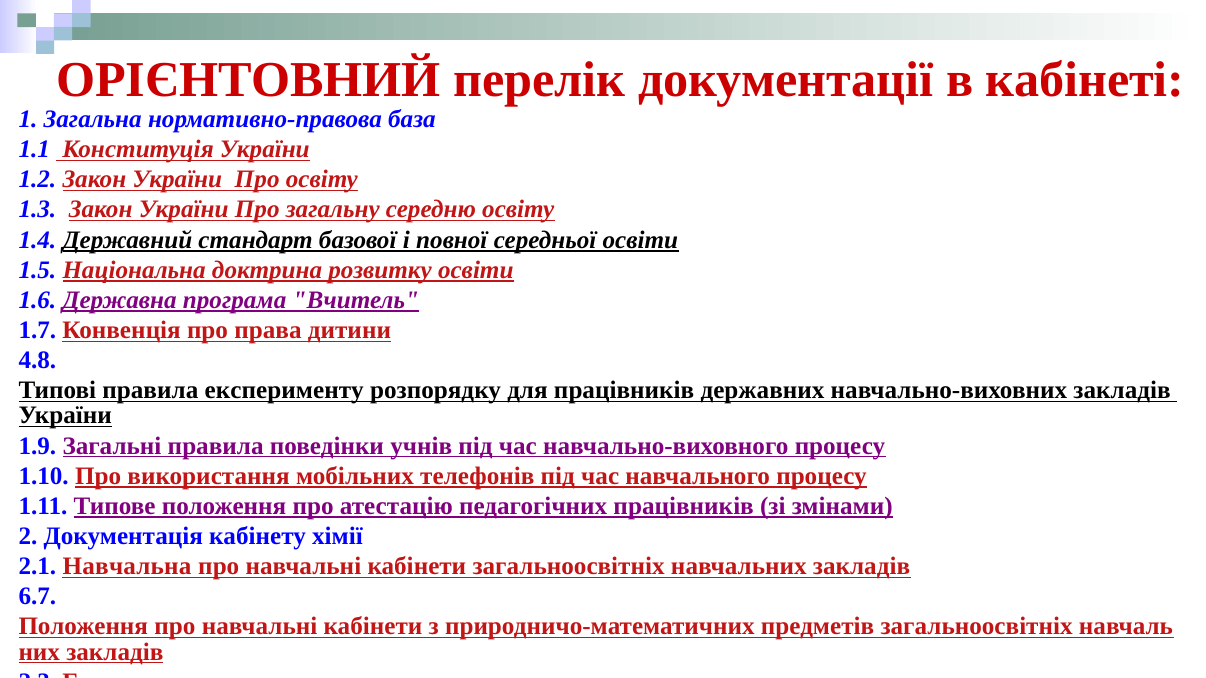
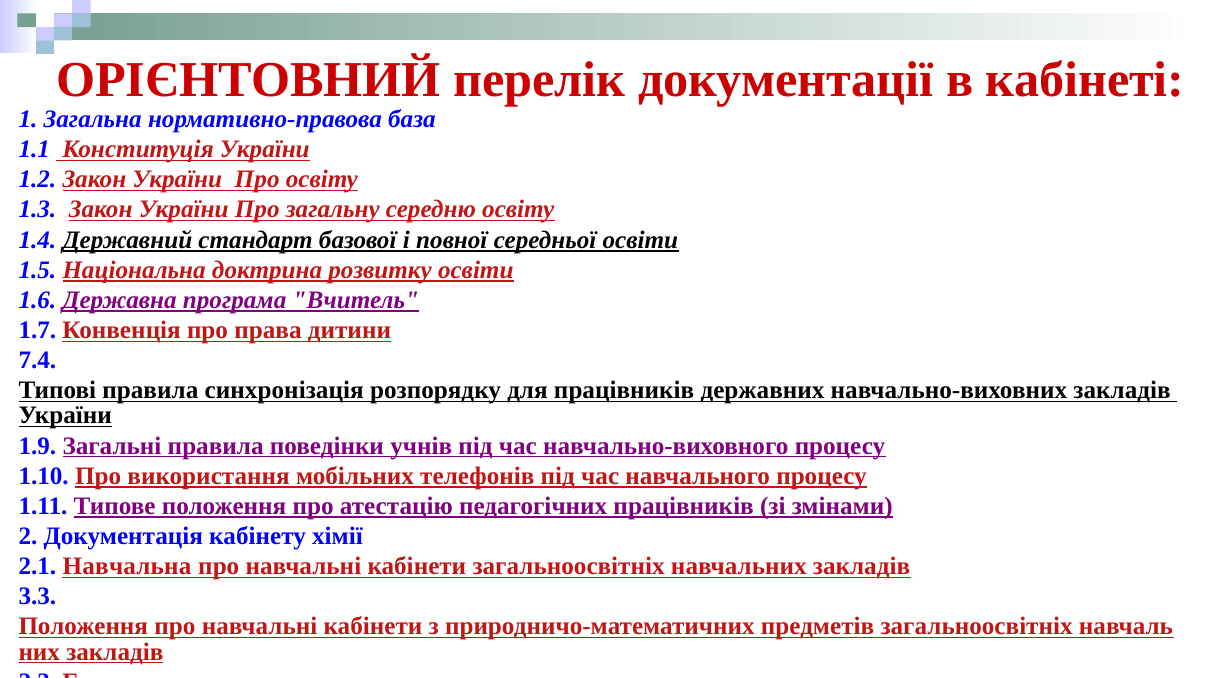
4.8: 4.8 -> 7.4
експерименту: експерименту -> синхронізація
6.7: 6.7 -> 3.3
